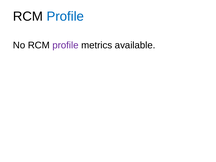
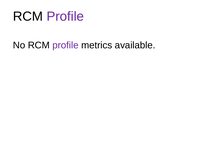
Profile at (65, 16) colour: blue -> purple
